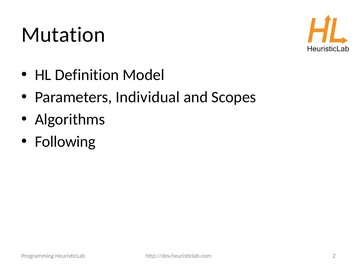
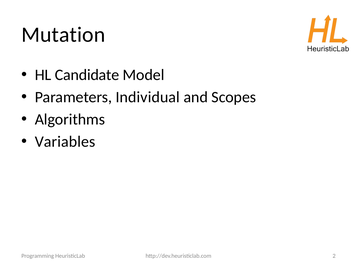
Definition: Definition -> Candidate
Following: Following -> Variables
